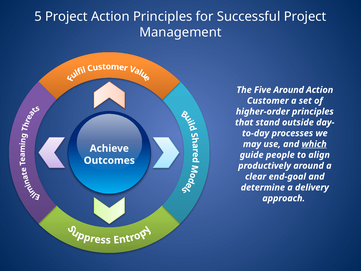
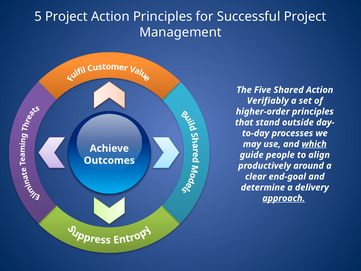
Five Around: Around -> Shared
Customer: Customer -> Verifiably
approach underline: none -> present
